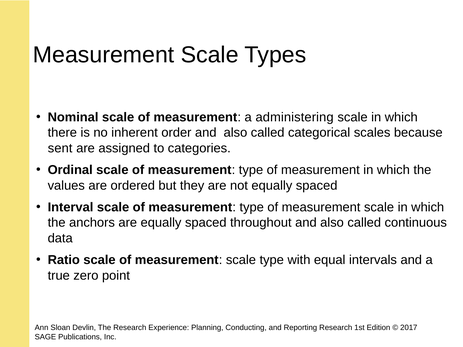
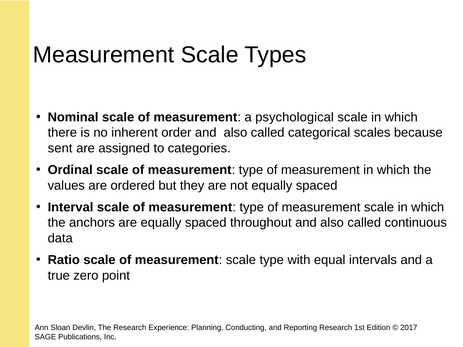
administering: administering -> psychological
